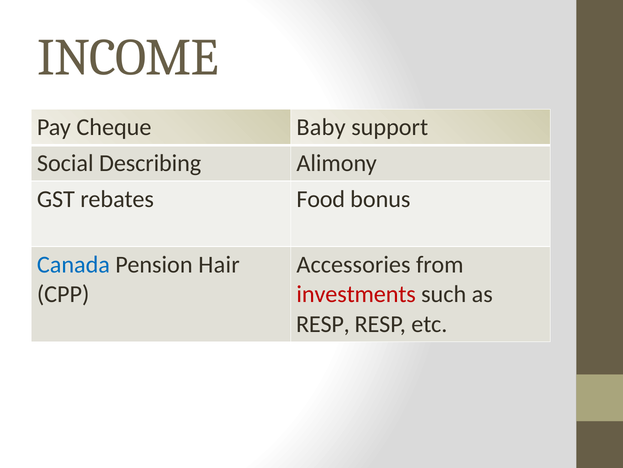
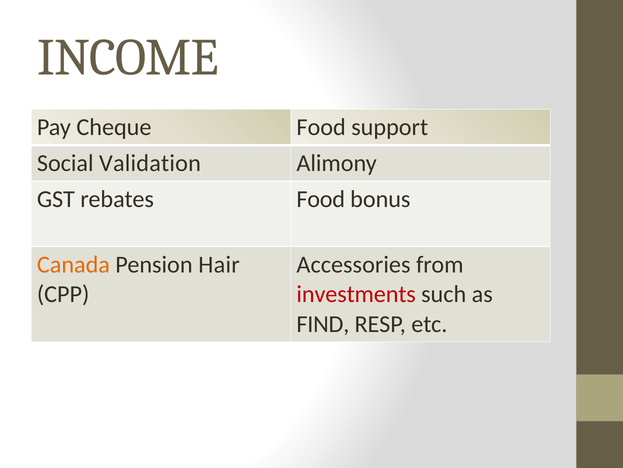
Cheque Baby: Baby -> Food
Describing: Describing -> Validation
Canada colour: blue -> orange
RESP at (323, 324): RESP -> FIND
